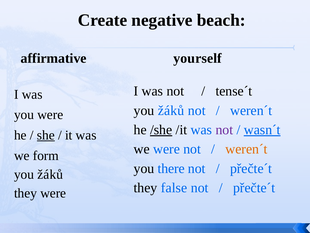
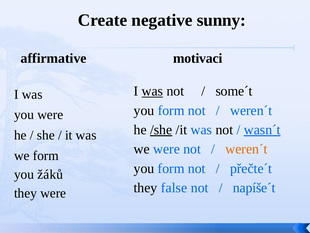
beach: beach -> sunny
yourself: yourself -> motivaci
was at (152, 91) underline: none -> present
tense´t: tense´t -> some´t
žáků at (171, 110): žáků -> form
not at (224, 130) colour: purple -> black
she underline: present -> none
there at (171, 168): there -> form
přečte´t at (254, 187): přečte´t -> napíše´t
